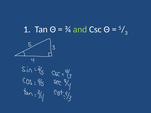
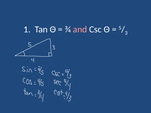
and colour: light green -> pink
